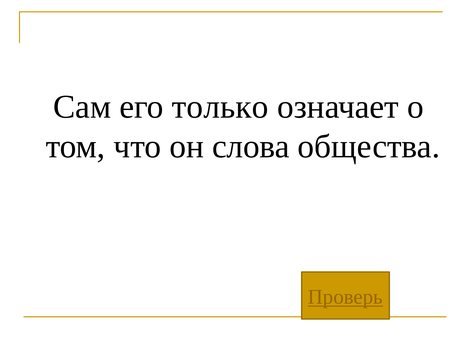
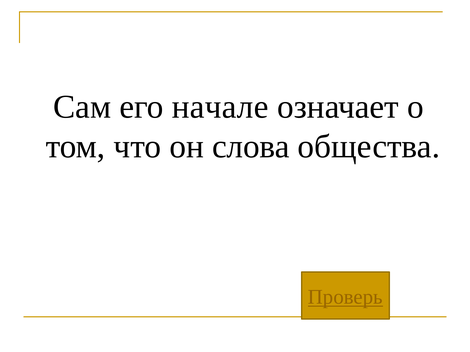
только: только -> начале
